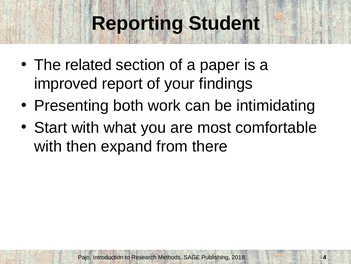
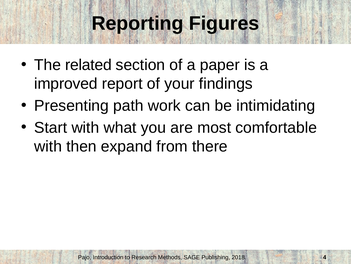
Student: Student -> Figures
both: both -> path
